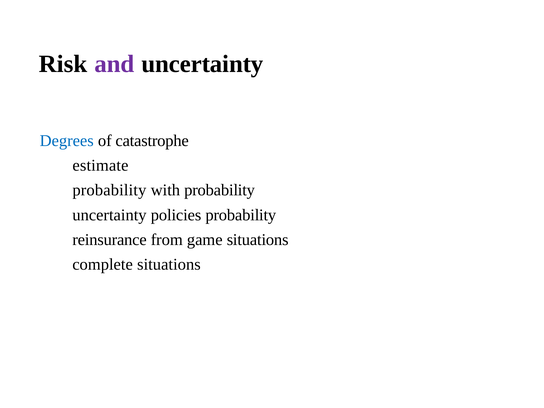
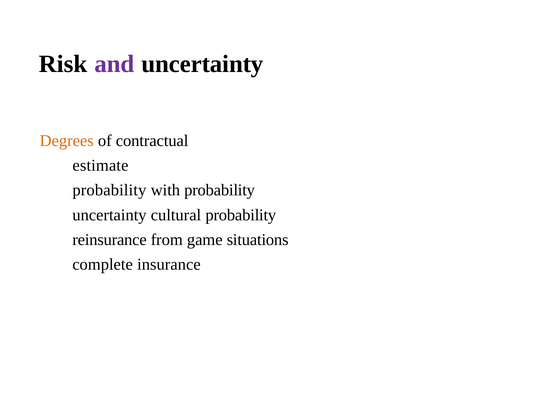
Degrees colour: blue -> orange
catastrophe: catastrophe -> contractual
policies: policies -> cultural
complete situations: situations -> insurance
